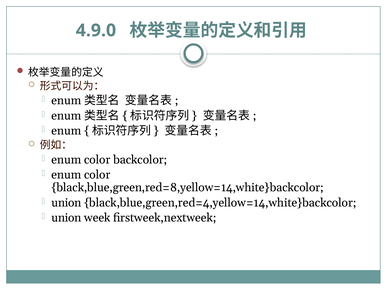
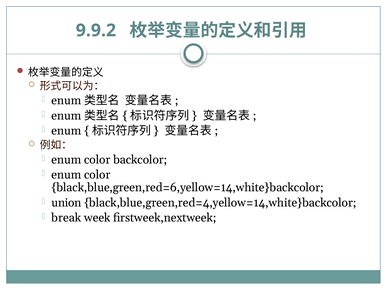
4.9.0: 4.9.0 -> 9.9.2
black,blue,green,red=8,yellow=14,white}backcolor: black,blue,green,red=8,yellow=14,white}backcolor -> black,blue,green,red=6,yellow=14,white}backcolor
union at (66, 218): union -> break
